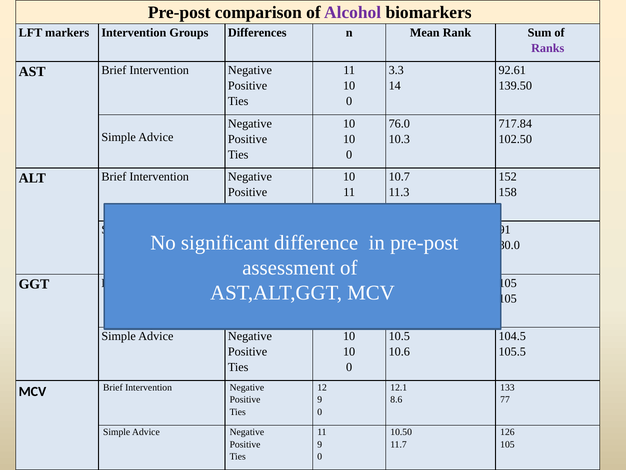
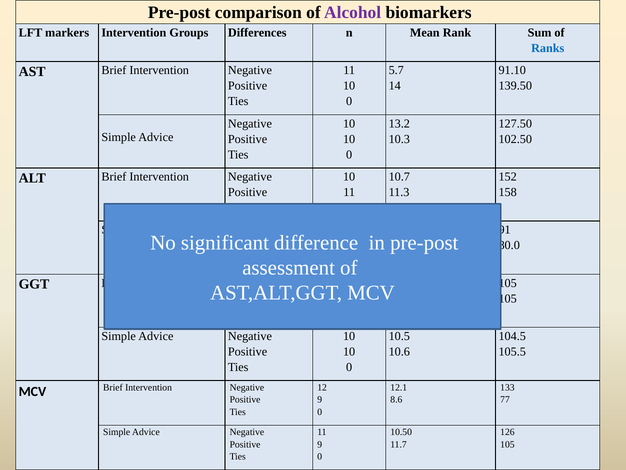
Ranks colour: purple -> blue
3.3: 3.3 -> 5.7
92.61: 92.61 -> 91.10
76.0: 76.0 -> 13.2
717.84: 717.84 -> 127.50
